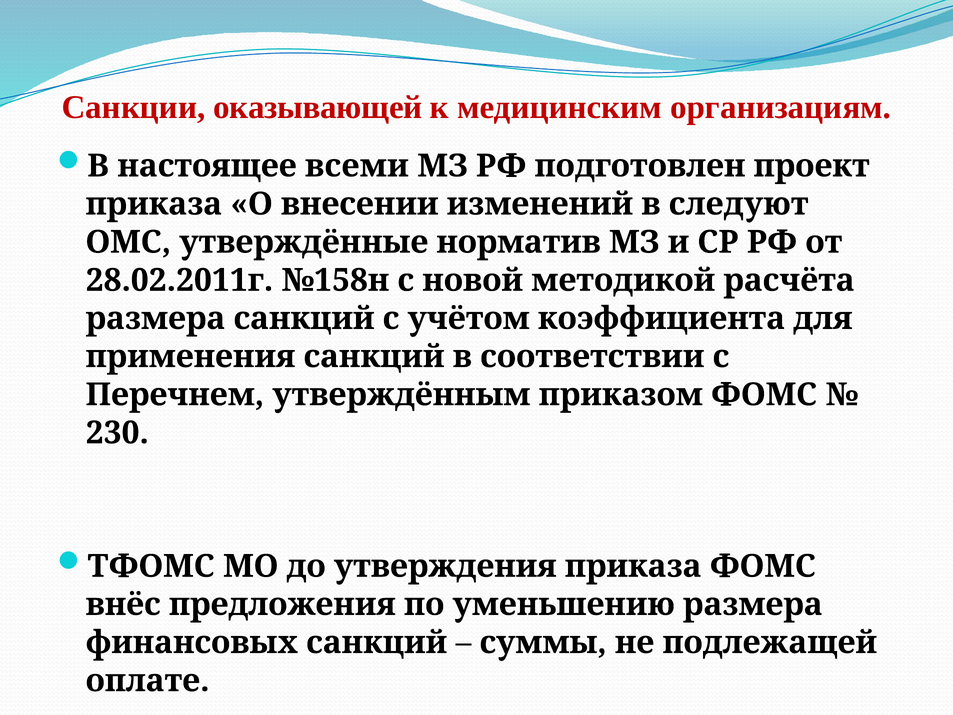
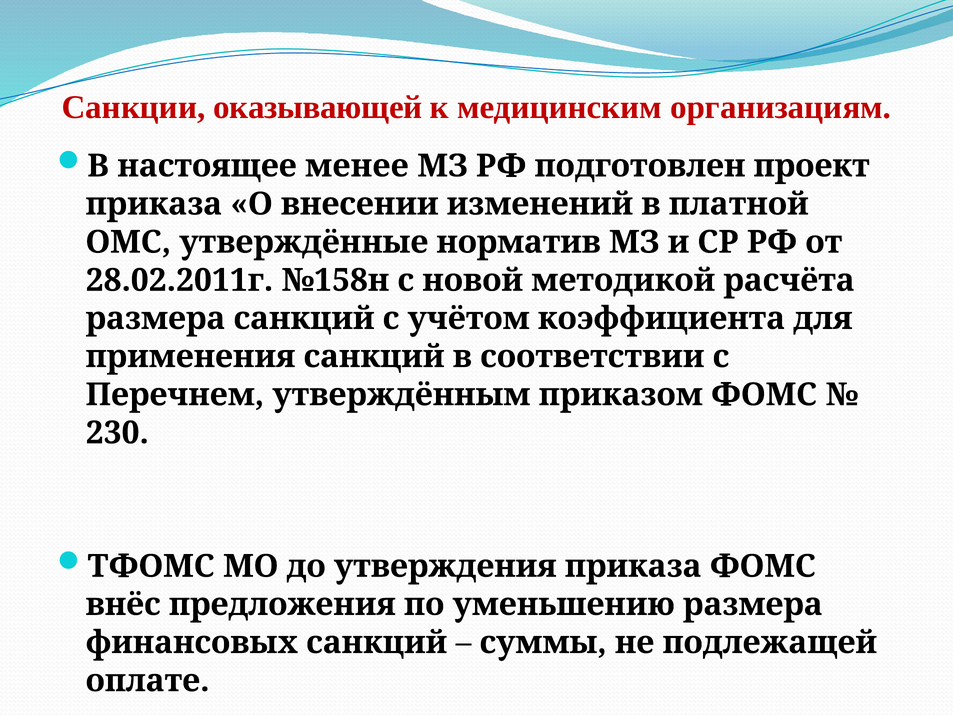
всеми: всеми -> менее
следуют: следуют -> платной
